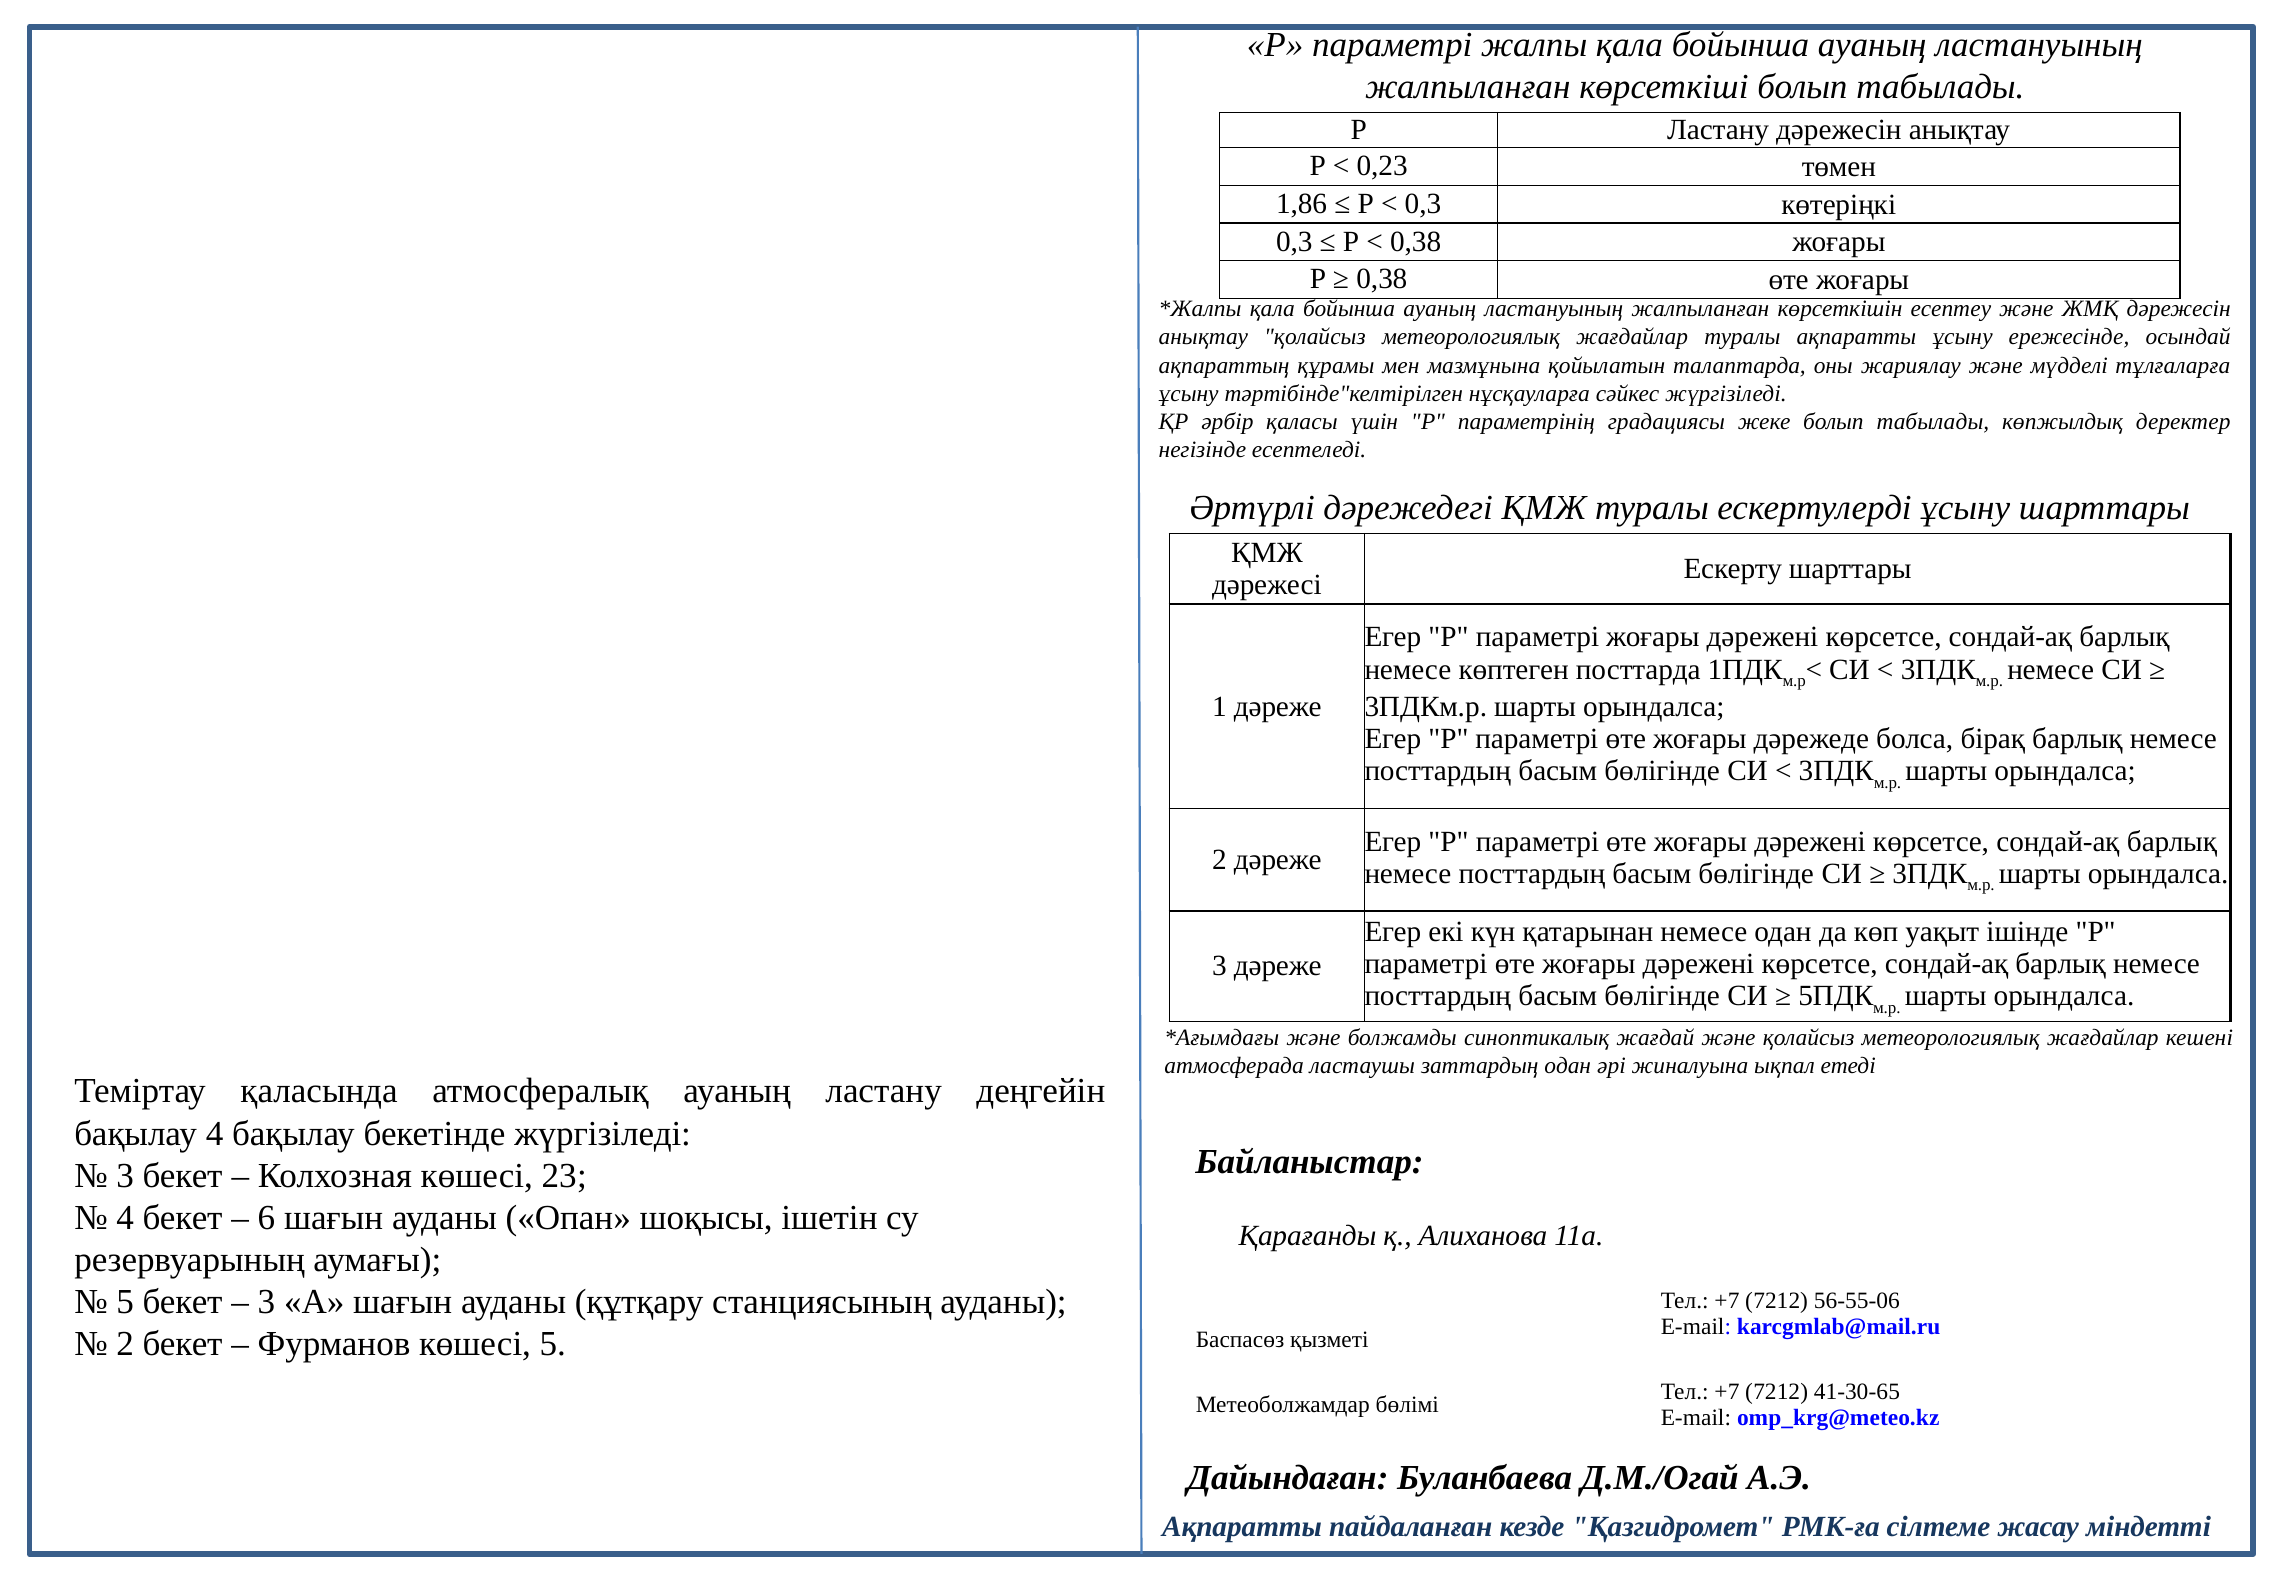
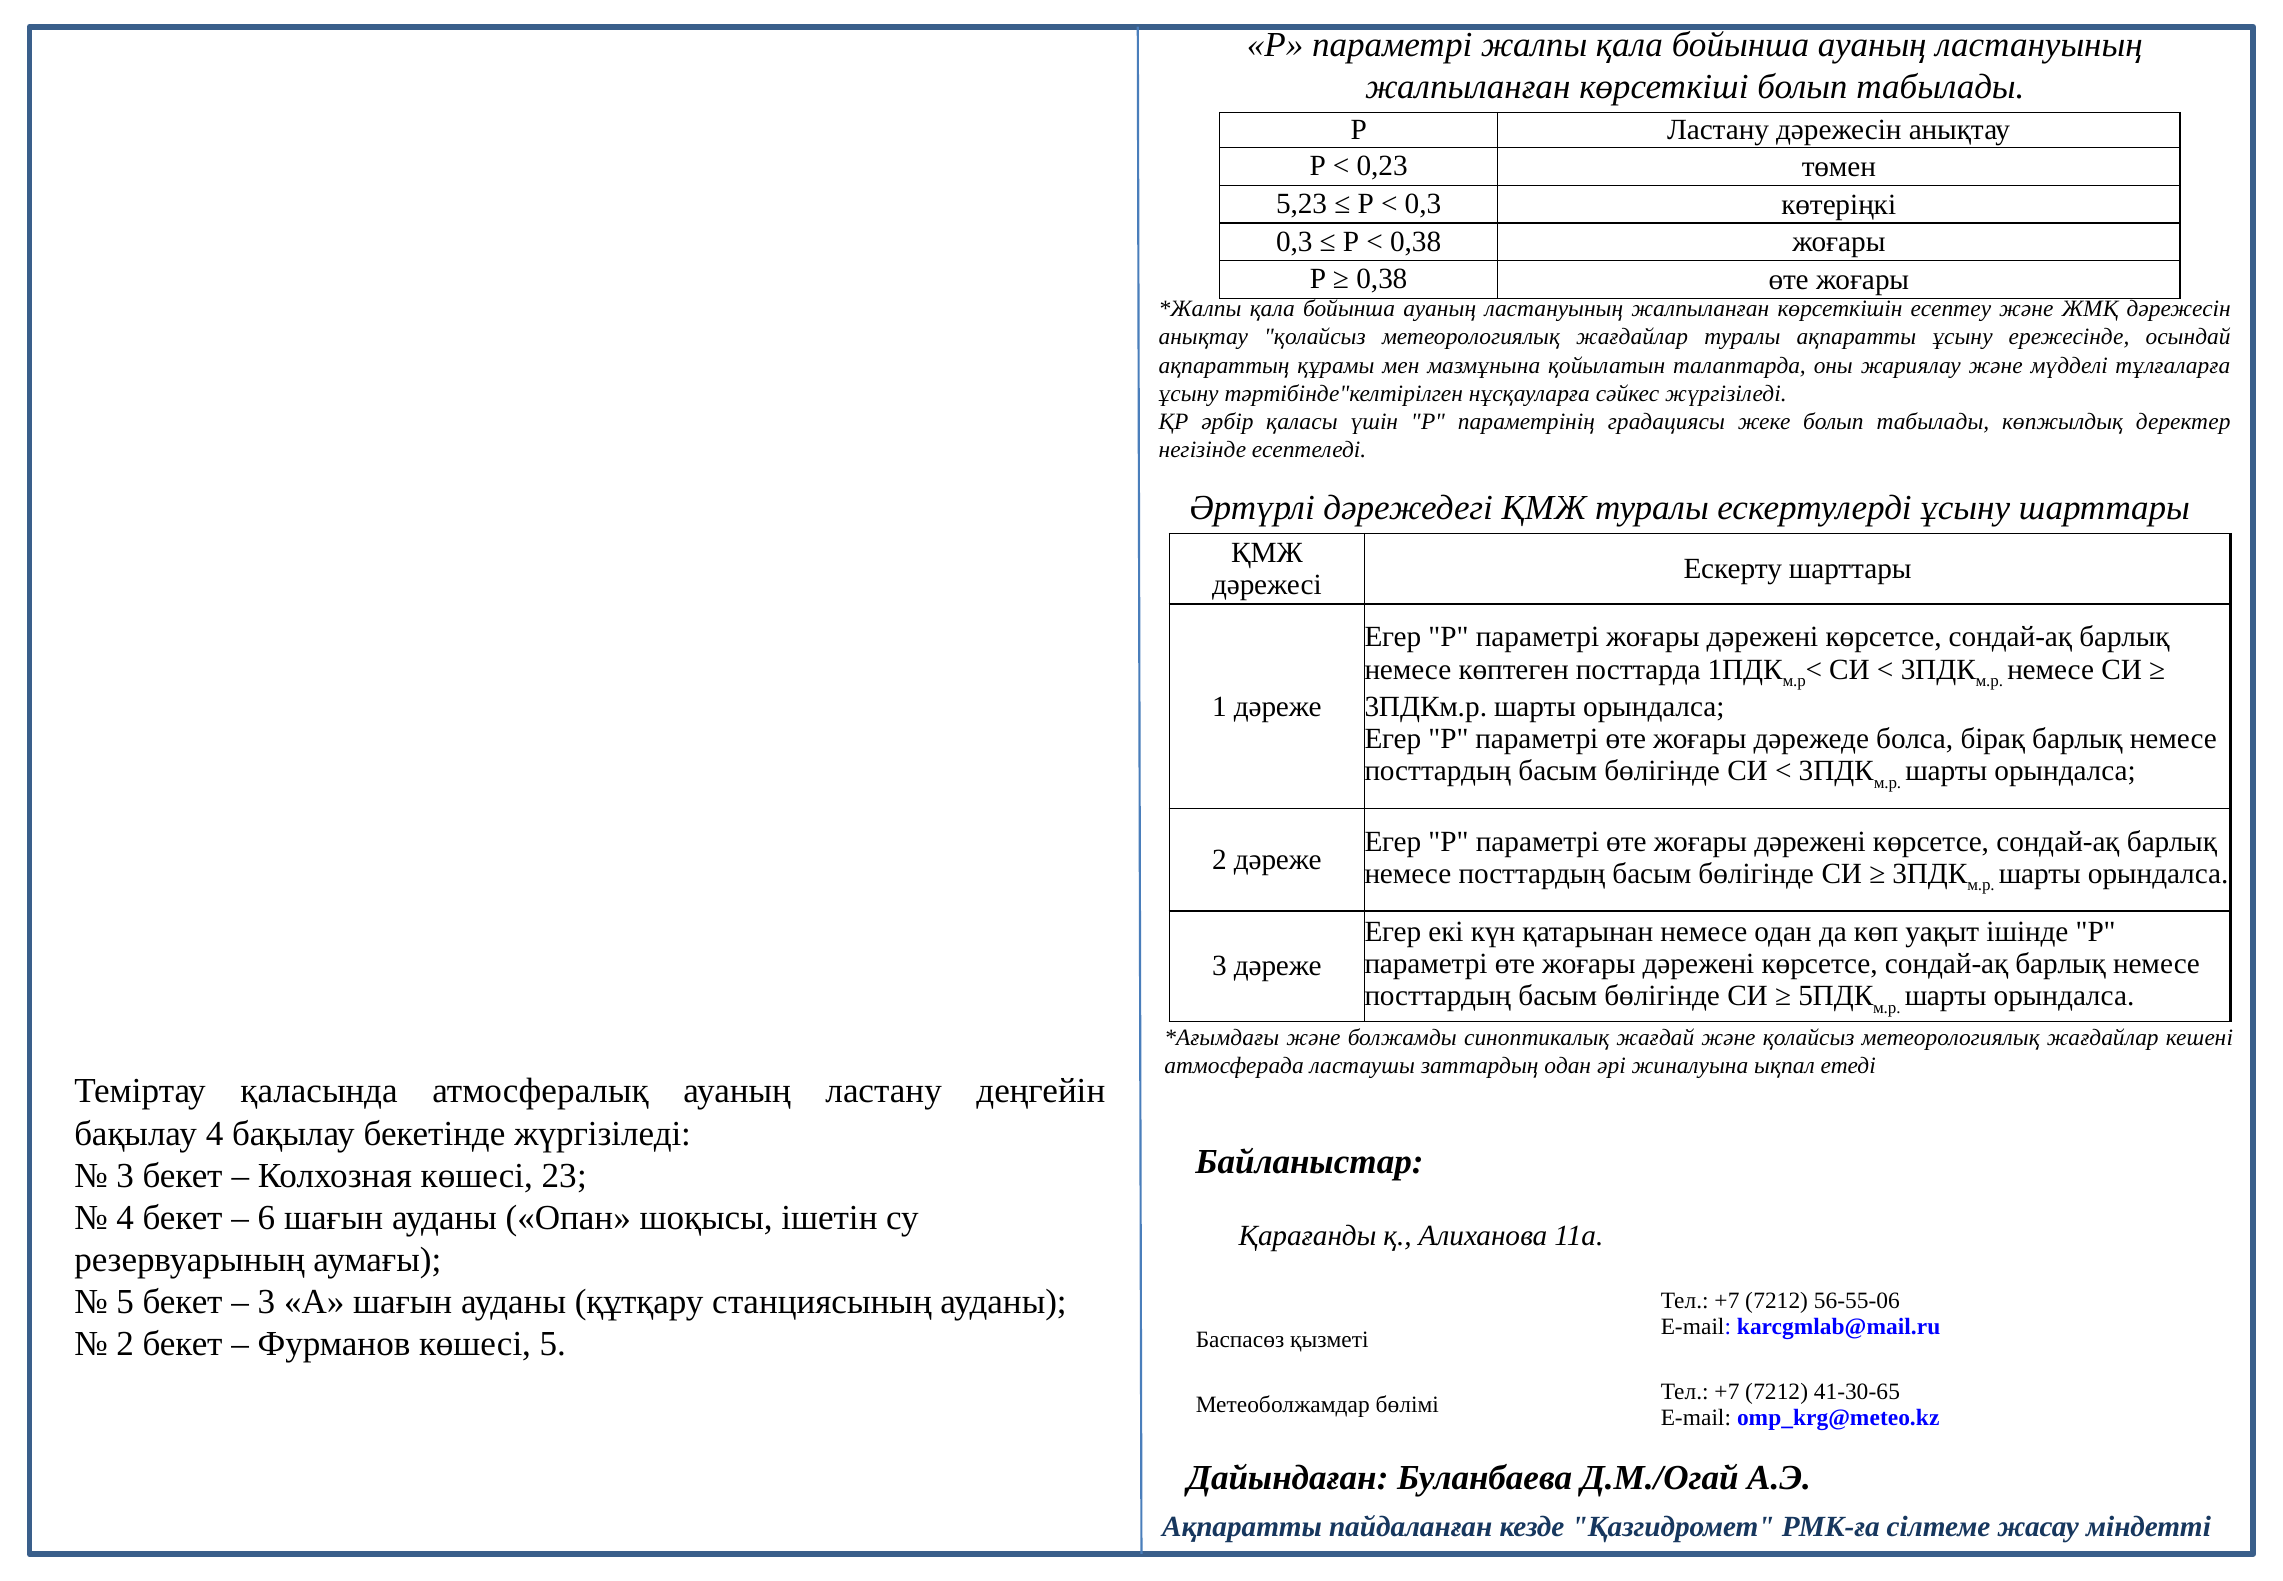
1,86: 1,86 -> 5,23
